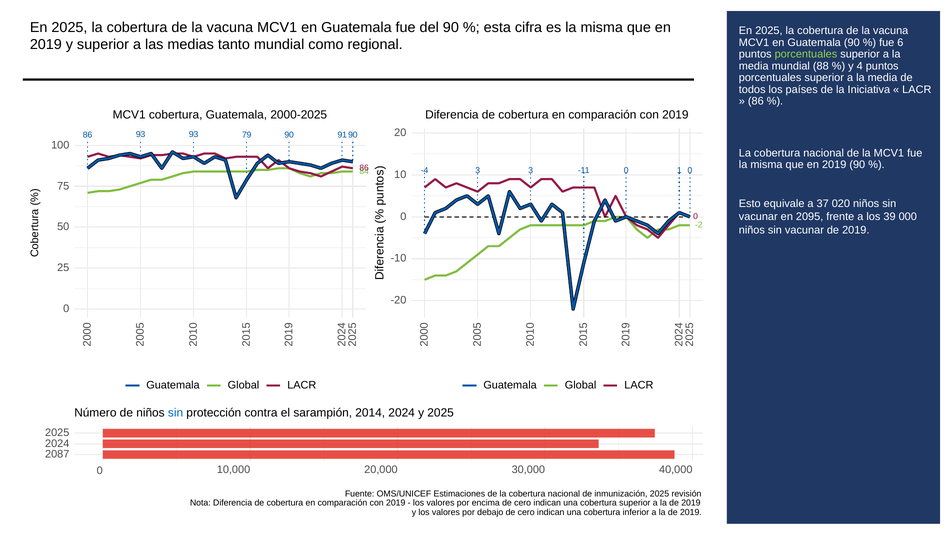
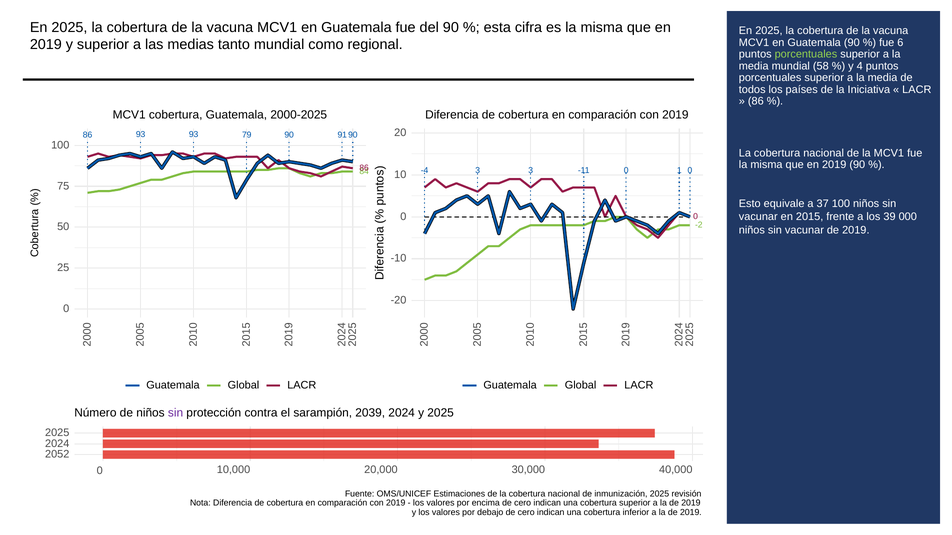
88: 88 -> 58
37 020: 020 -> 100
2095: 2095 -> 2015
sin at (176, 413) colour: blue -> purple
2014: 2014 -> 2039
2087: 2087 -> 2052
